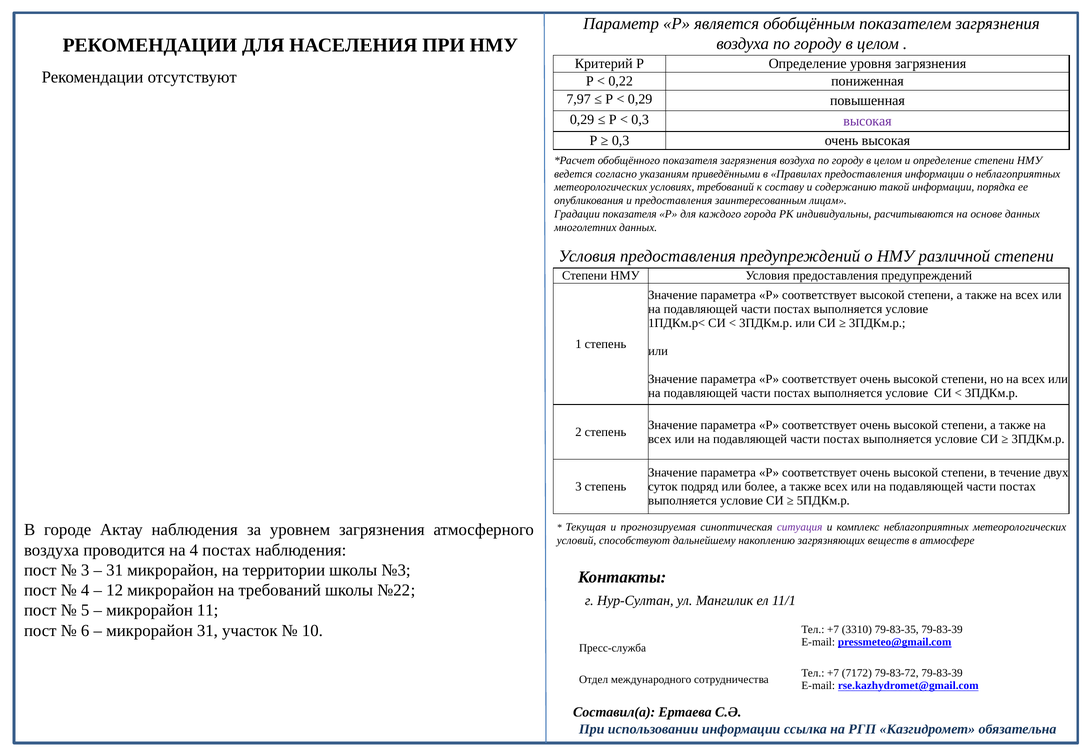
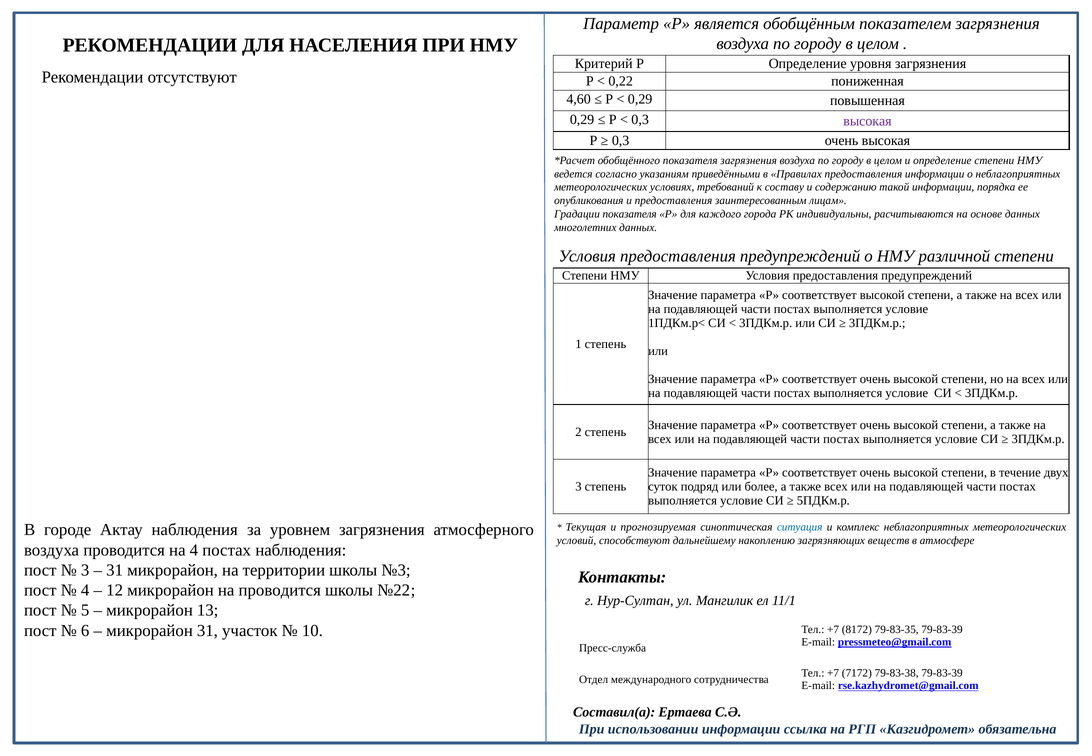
7,97: 7,97 -> 4,60
ситуация colour: purple -> blue
на требований: требований -> проводится
11: 11 -> 13
3310: 3310 -> 8172
79-83-72: 79-83-72 -> 79-83-38
